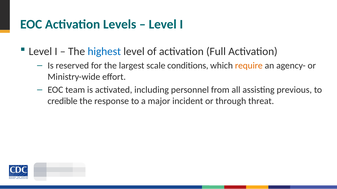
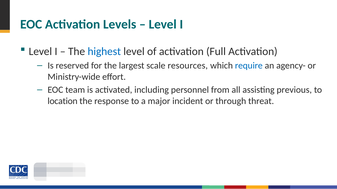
conditions: conditions -> resources
require colour: orange -> blue
credible: credible -> location
